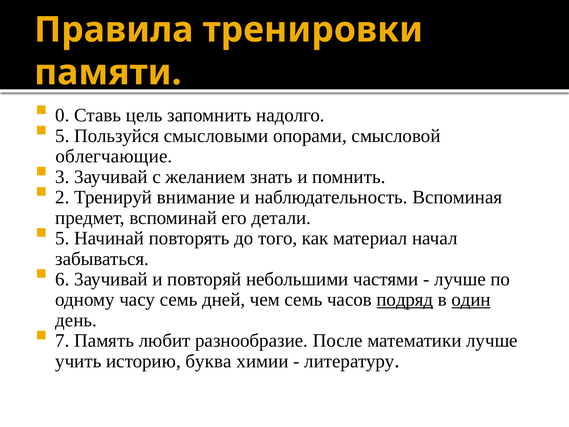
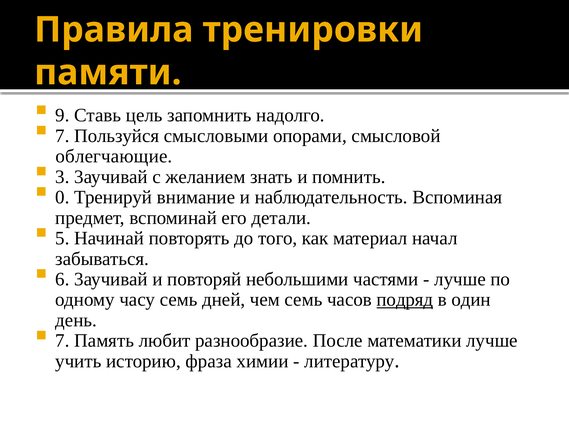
0: 0 -> 9
5 at (62, 136): 5 -> 7
2: 2 -> 0
один underline: present -> none
буква: буква -> фраза
